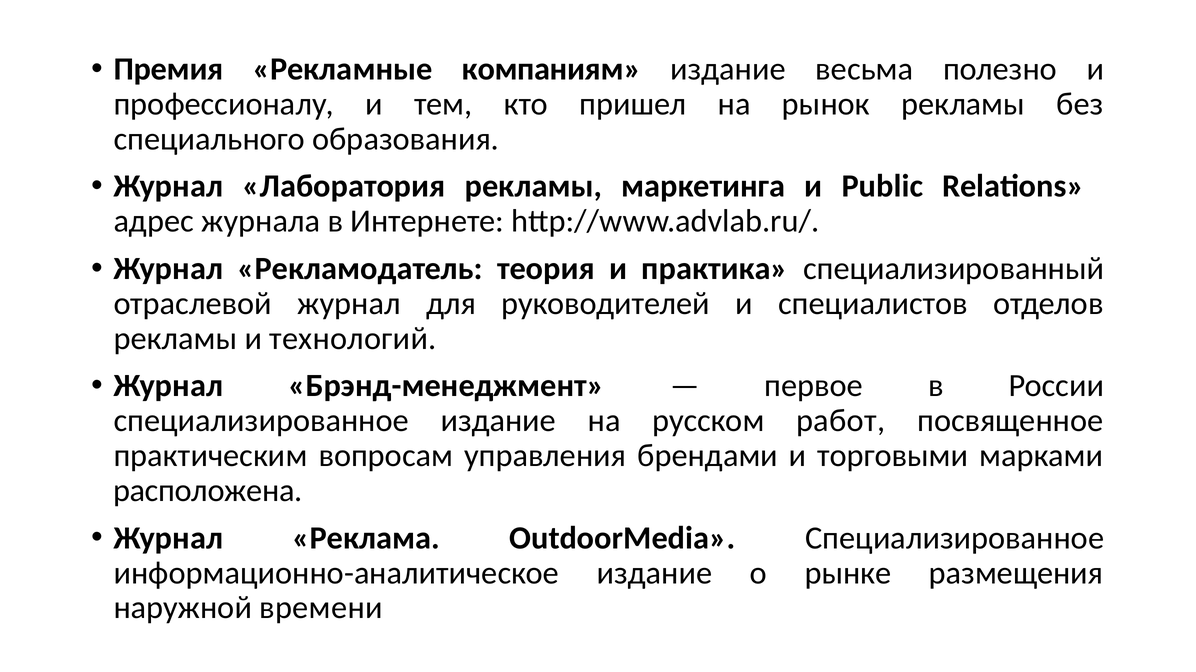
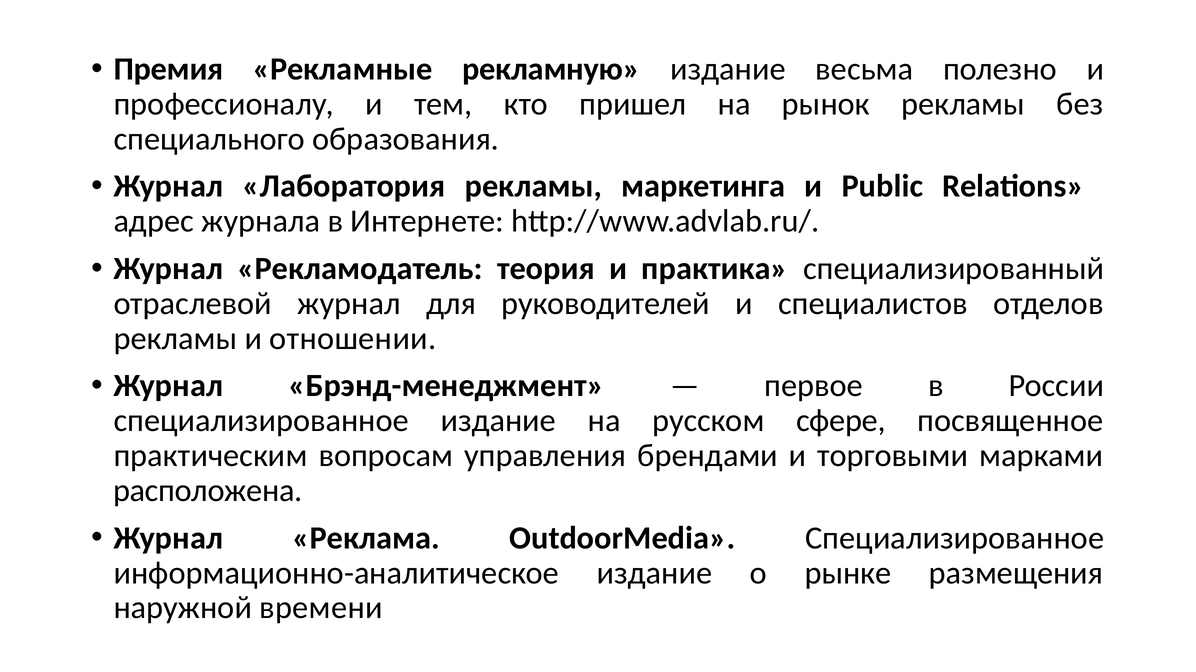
компаниям: компаниям -> рекламную
технологий: технологий -> отношении
работ: работ -> сфере
